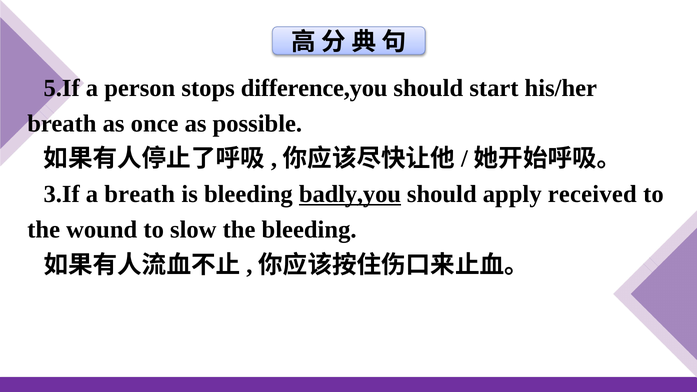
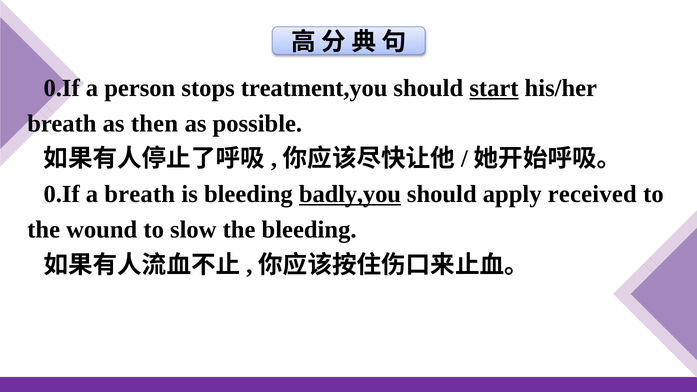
5.If at (62, 88): 5.If -> 0.If
difference,you: difference,you -> treatment,you
start underline: none -> present
once: once -> then
3.If at (62, 194): 3.If -> 0.If
